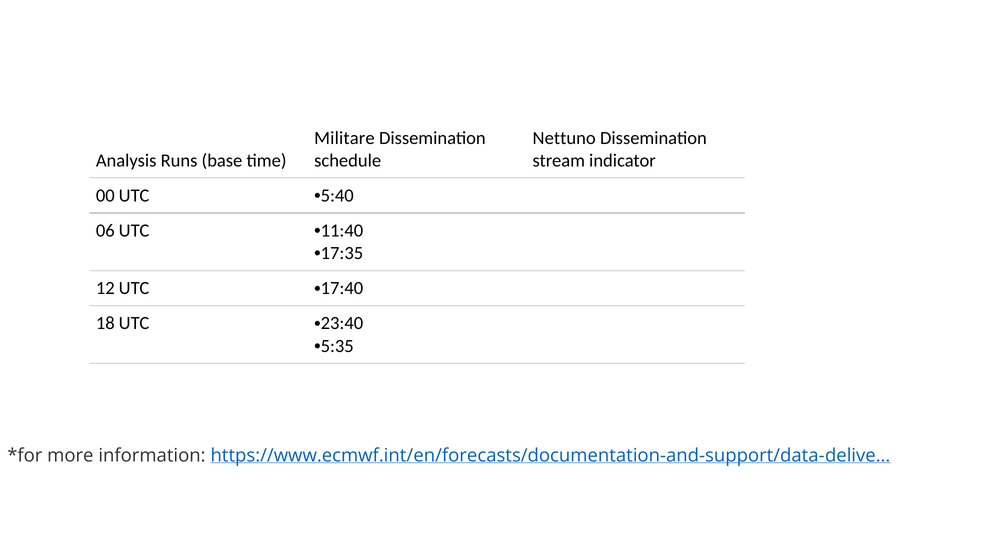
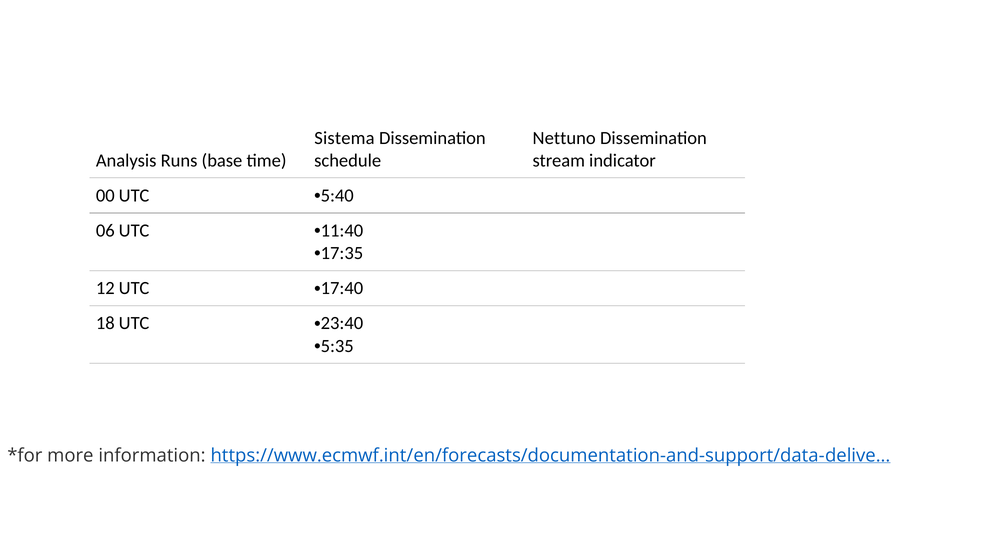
Militare: Militare -> Sistema
